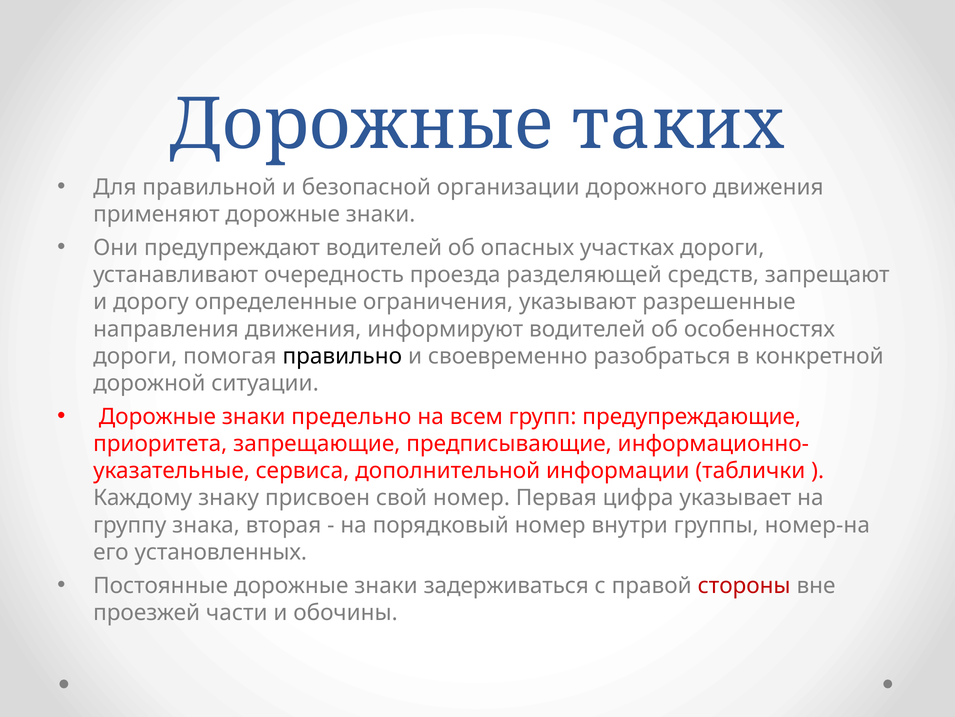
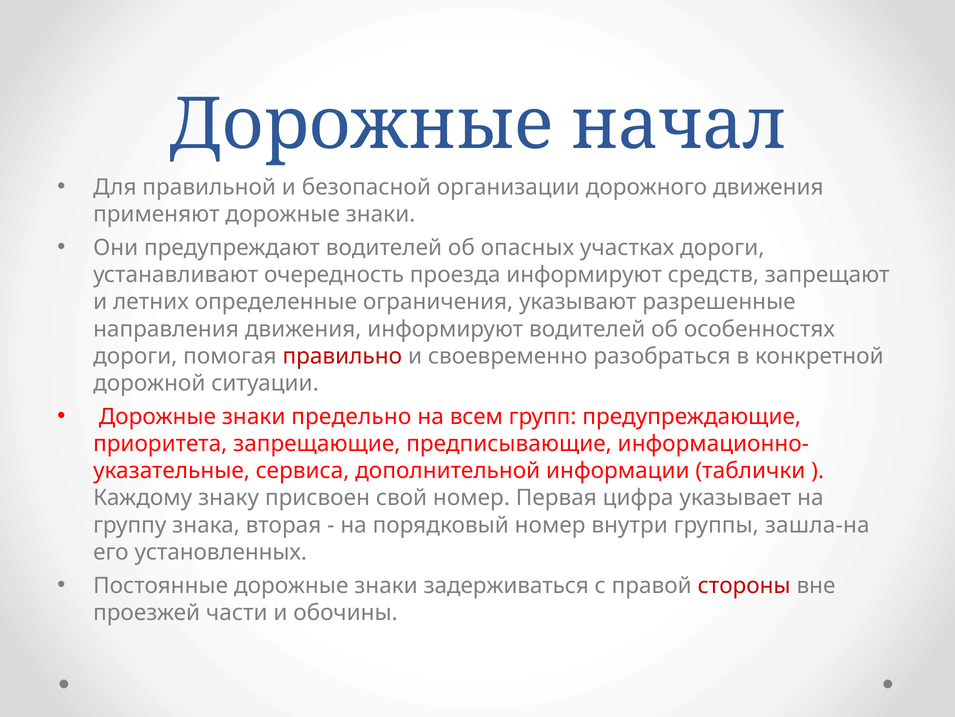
таких: таких -> начал
проезда разделяющей: разделяющей -> информируют
дорогу: дорогу -> летних
правильно colour: black -> red
номер-на: номер-на -> зашла-на
